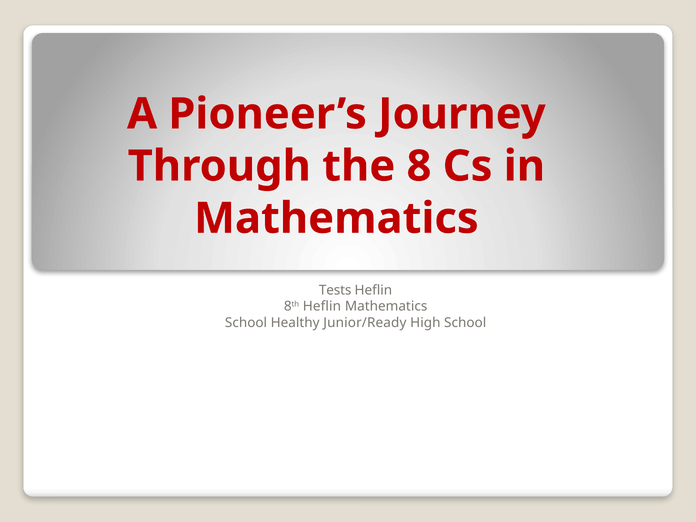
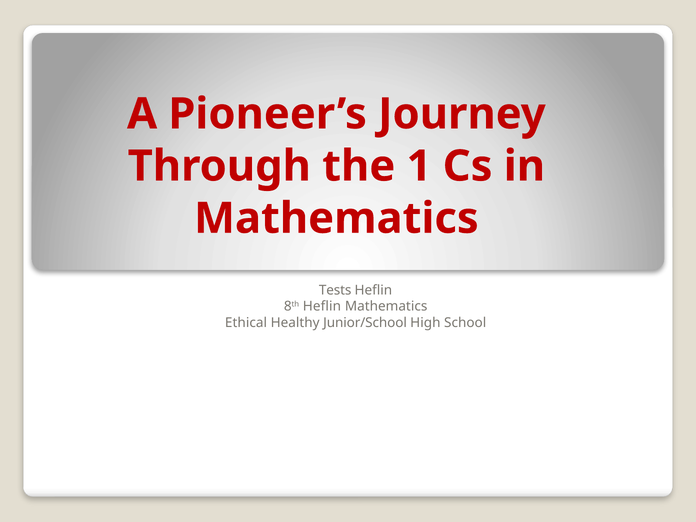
8: 8 -> 1
School at (246, 323): School -> Ethical
Junior/Ready: Junior/Ready -> Junior/School
